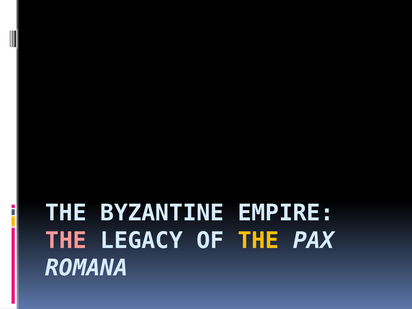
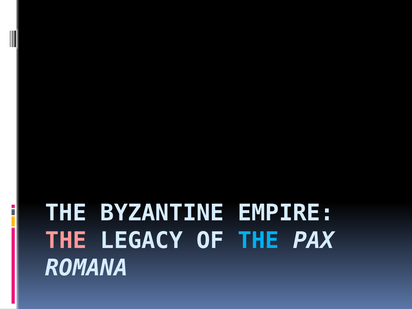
THE at (258, 241) colour: yellow -> light blue
